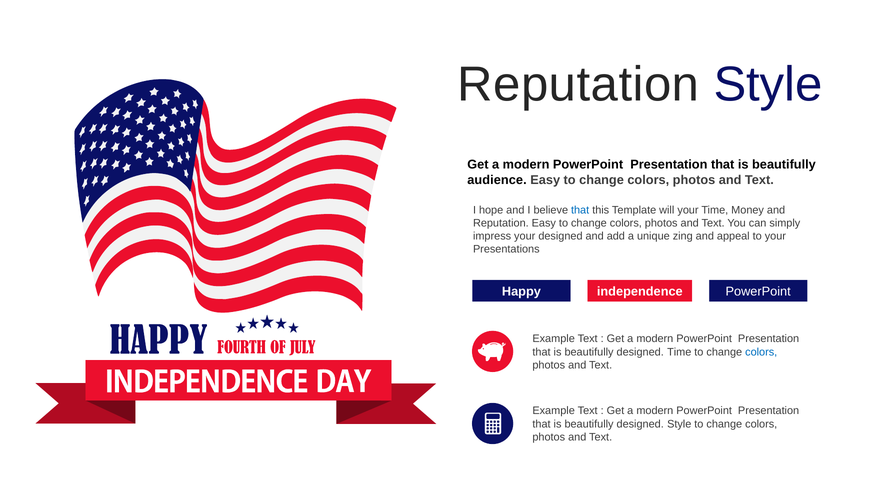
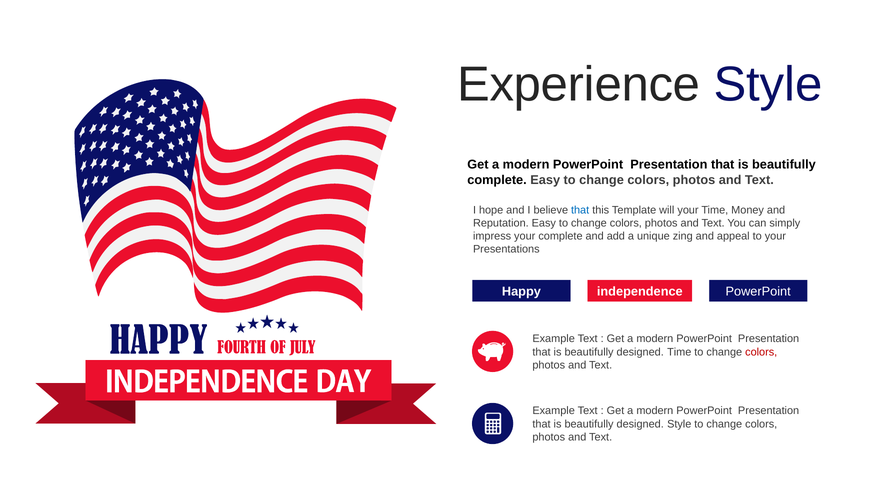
Reputation at (578, 85): Reputation -> Experience
audience at (497, 180): audience -> complete
your designed: designed -> complete
colors at (761, 352) colour: blue -> red
